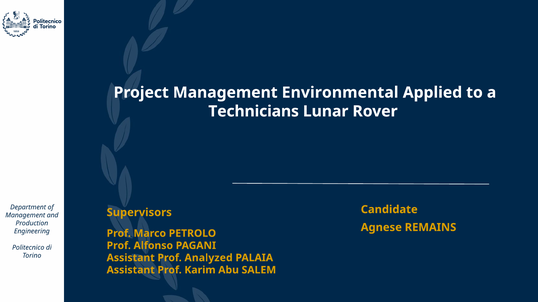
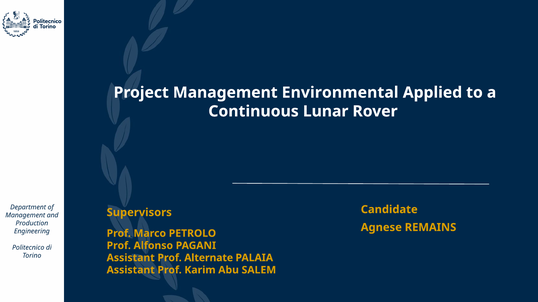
Technicians: Technicians -> Continuous
Analyzed: Analyzed -> Alternate
